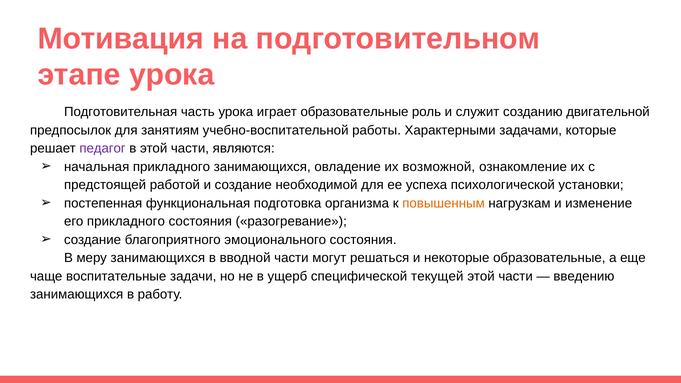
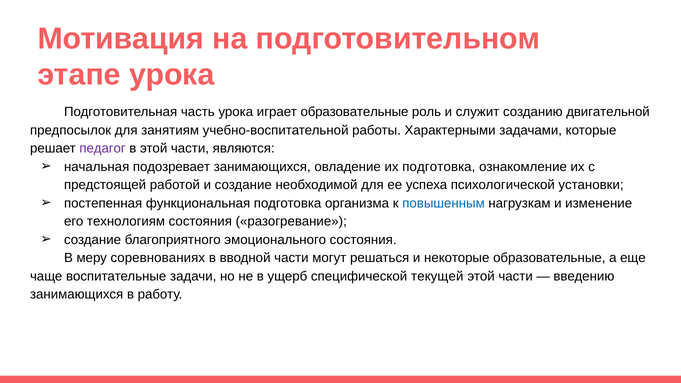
начальная прикладного: прикладного -> подозревает
их возможной: возможной -> подготовка
повышенным colour: orange -> blue
его прикладного: прикладного -> технологиям
меру занимающихся: занимающихся -> соревнованиях
